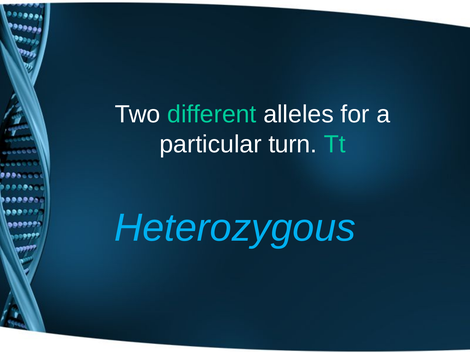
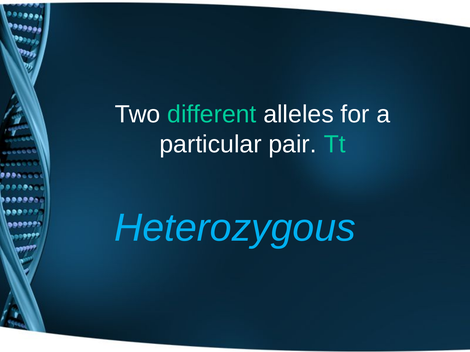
turn: turn -> pair
